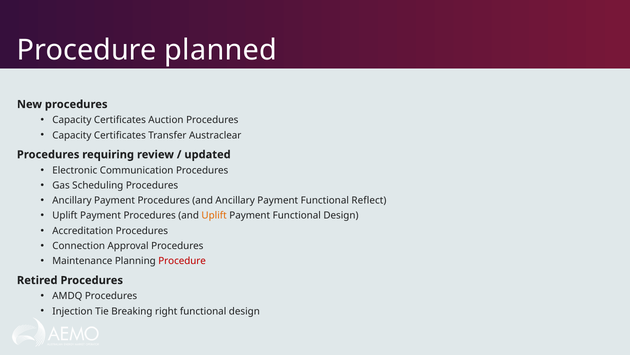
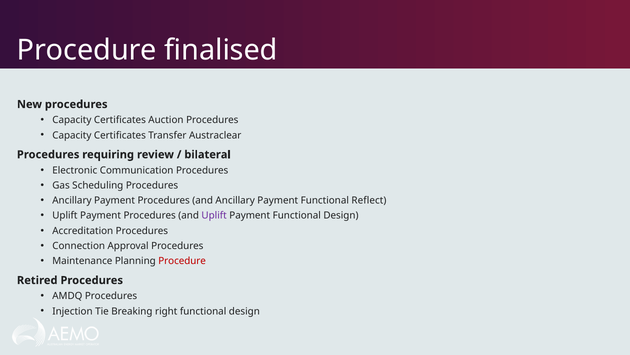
planned: planned -> finalised
updated: updated -> bilateral
Uplift at (214, 215) colour: orange -> purple
